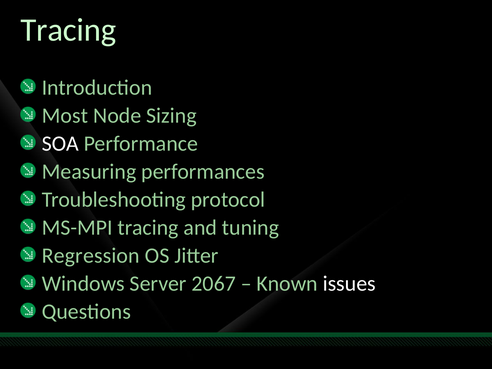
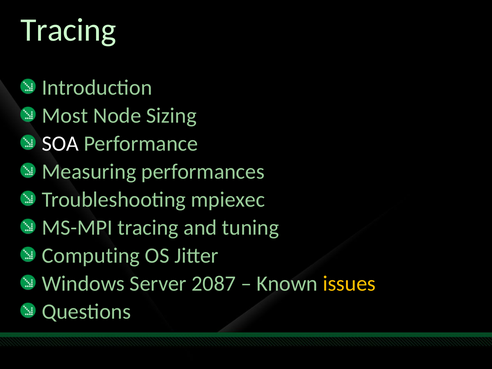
protocol: protocol -> mpiexec
Regression: Regression -> Computing
2067: 2067 -> 2087
issues colour: white -> yellow
